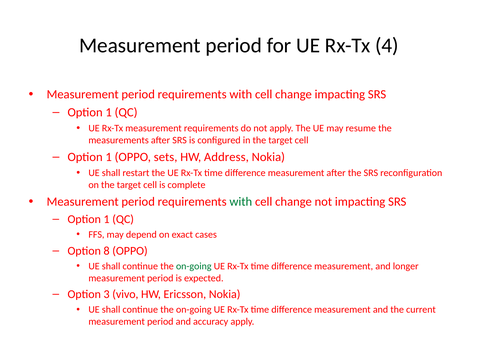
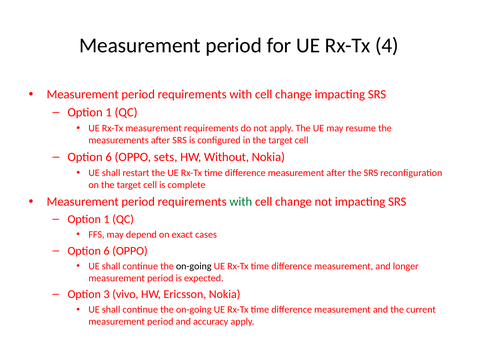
1 at (109, 157): 1 -> 6
Address: Address -> Without
8 at (107, 251): 8 -> 6
on-going at (194, 267) colour: green -> black
